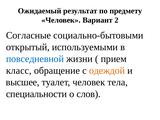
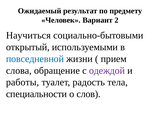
Согласные: Согласные -> Научиться
класс: класс -> слова
одеждой colour: orange -> purple
высшее: высшее -> работы
туалет человек: человек -> радость
